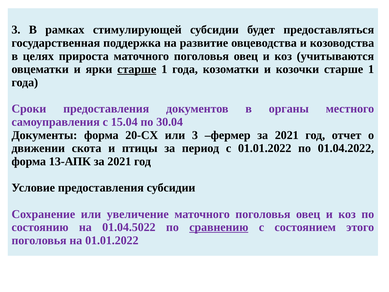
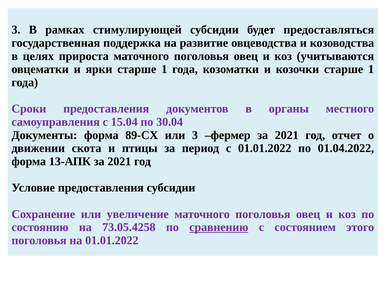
старше at (137, 69) underline: present -> none
20-СХ: 20-СХ -> 89-СХ
01.04.5022: 01.04.5022 -> 73.05.4258
